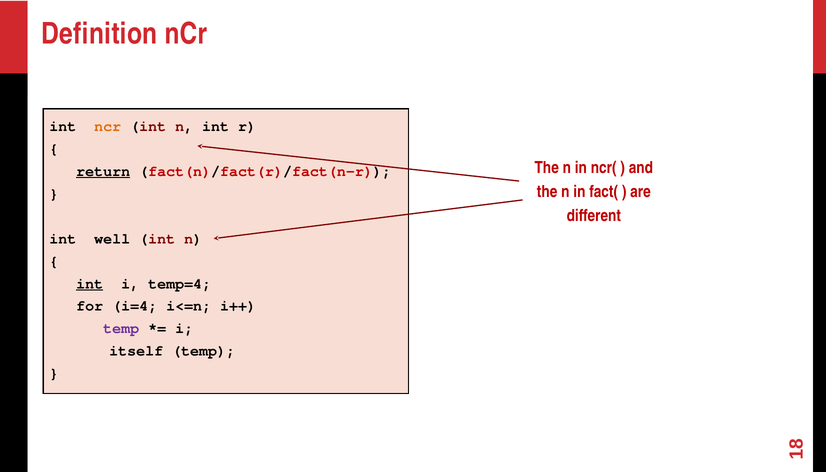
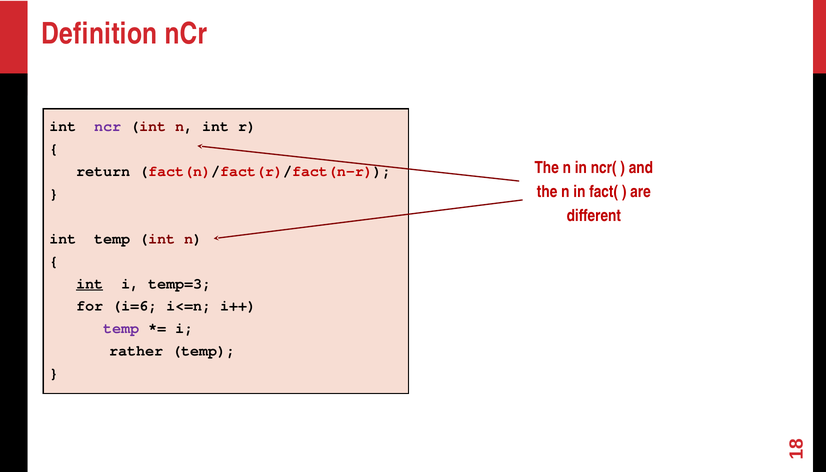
ncr at (108, 126) colour: orange -> purple
return underline: present -> none
int well: well -> temp
temp=4: temp=4 -> temp=3
i=4: i=4 -> i=6
itself: itself -> rather
